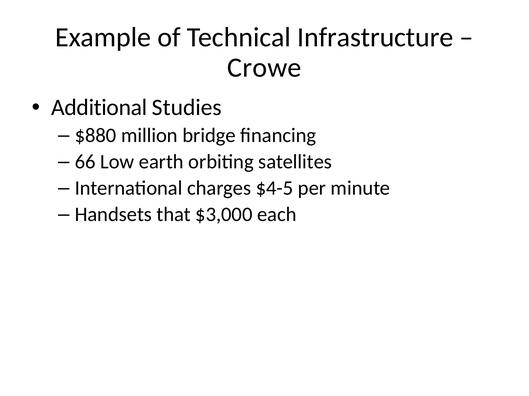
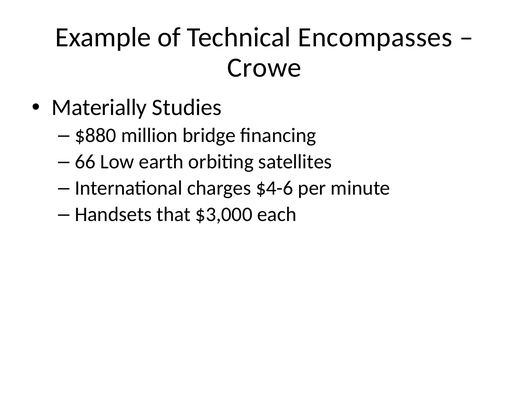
Infrastructure: Infrastructure -> Encompasses
Additional: Additional -> Materially
$4-5: $4-5 -> $4-6
